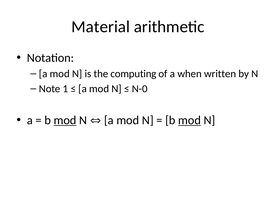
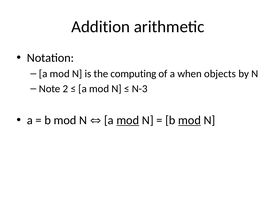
Material: Material -> Addition
written: written -> objects
1: 1 -> 2
N-0: N-0 -> N-3
mod at (65, 120) underline: present -> none
mod at (128, 120) underline: none -> present
